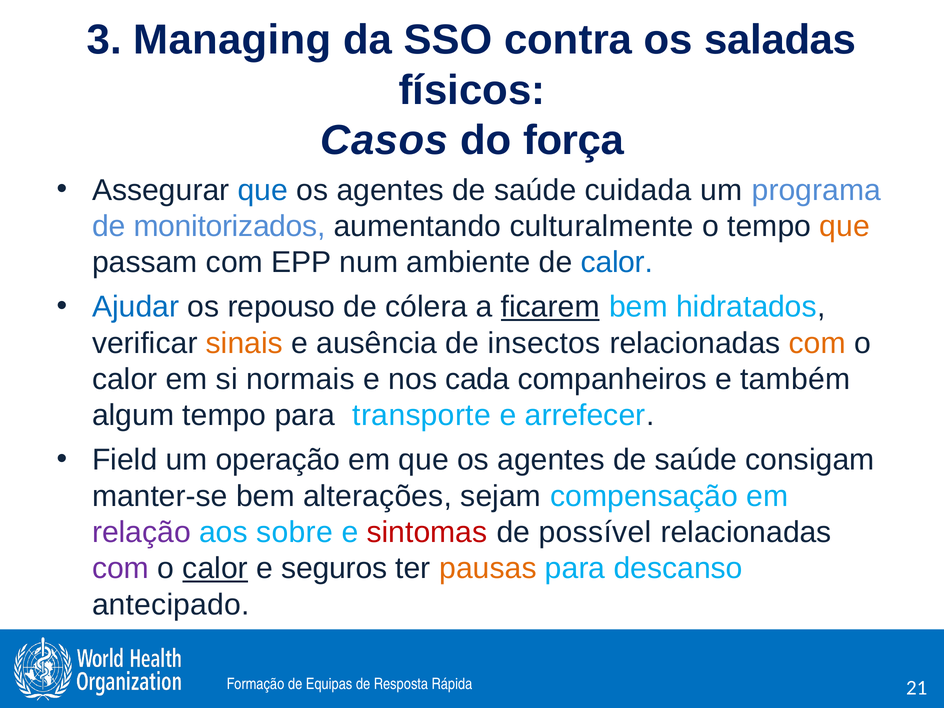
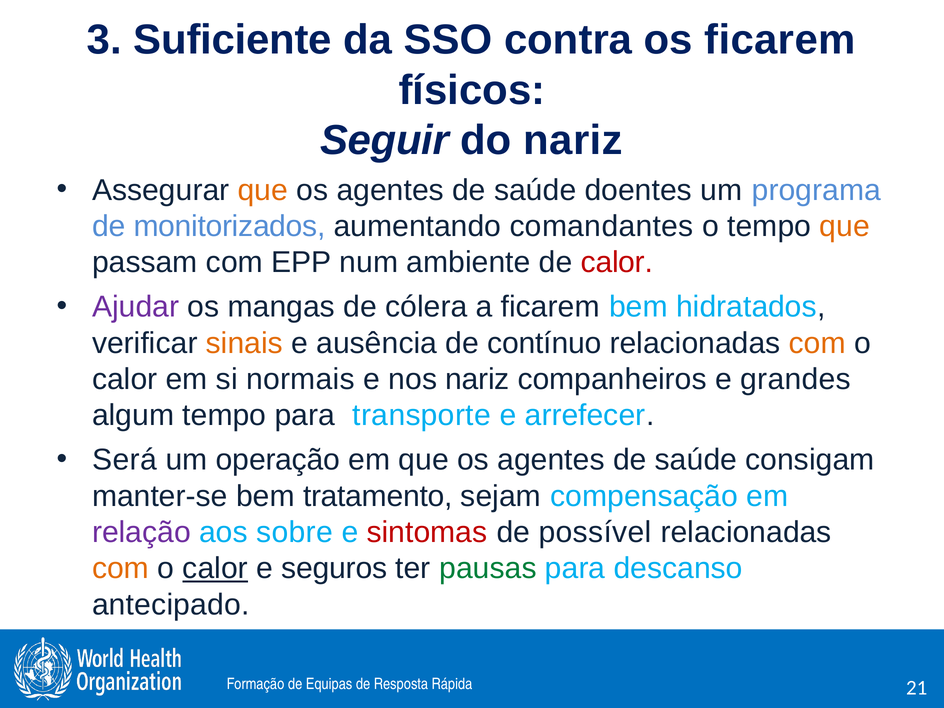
Managing: Managing -> Suficiente
os saladas: saladas -> ficarem
Casos: Casos -> Seguir
do força: força -> nariz
que at (263, 190) colour: blue -> orange
cuidada: cuidada -> doentes
culturalmente: culturalmente -> comandantes
calor at (617, 262) colour: blue -> red
Ajudar colour: blue -> purple
repouso: repouso -> mangas
ficarem at (550, 307) underline: present -> none
insectos: insectos -> contínuo
nos cada: cada -> nariz
também: também -> grandes
Field: Field -> Será
alterações: alterações -> tratamento
com at (120, 569) colour: purple -> orange
pausas colour: orange -> green
